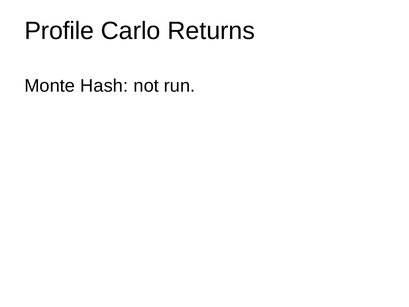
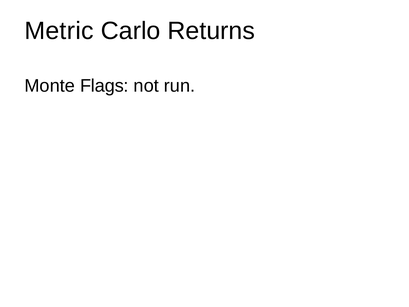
Profile: Profile -> Metric
Hash: Hash -> Flags
